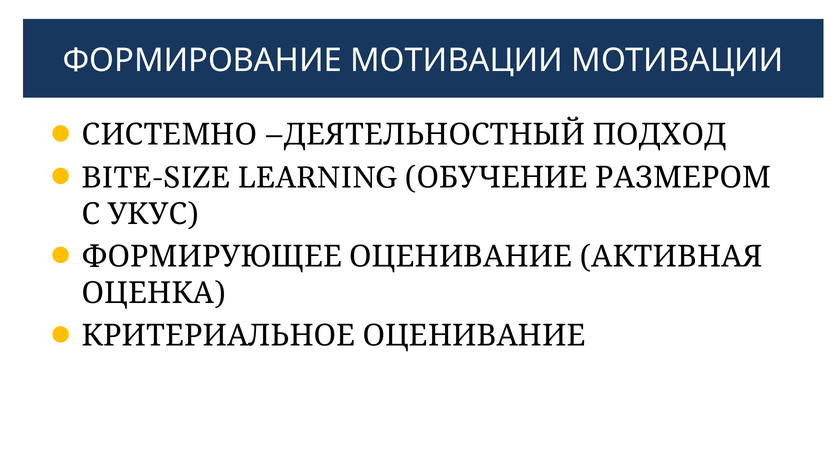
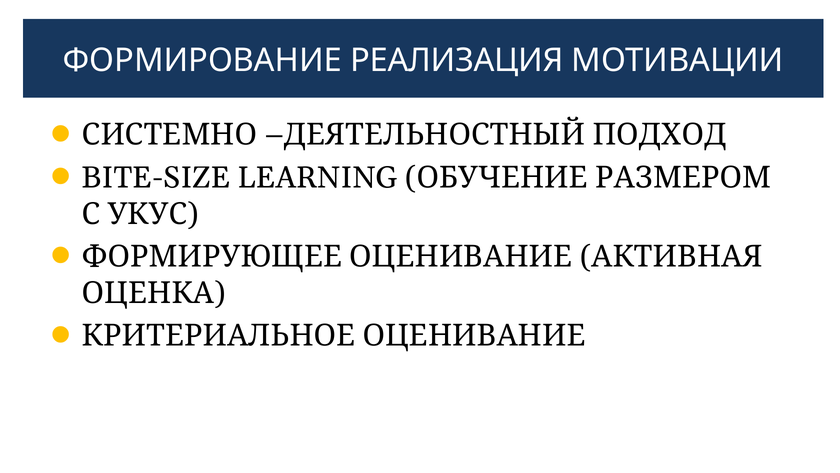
ФОРМИРОВАНИЕ МОТИВАЦИИ: МОТИВАЦИИ -> РЕАЛИЗАЦИЯ
